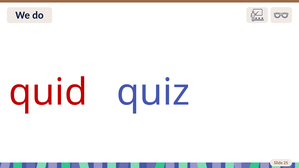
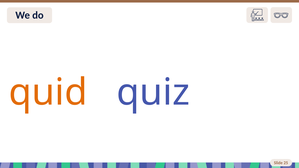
quid colour: red -> orange
